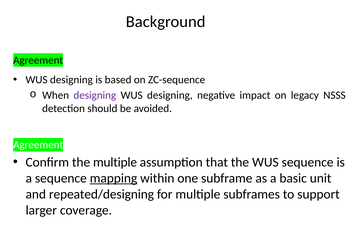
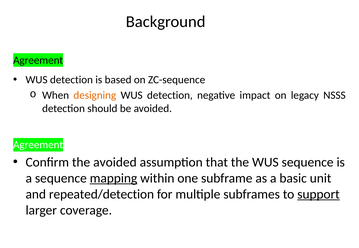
designing at (71, 80): designing -> detection
designing at (95, 95) colour: purple -> orange
designing at (170, 95): designing -> detection
the multiple: multiple -> avoided
repeated/designing: repeated/designing -> repeated/detection
support underline: none -> present
